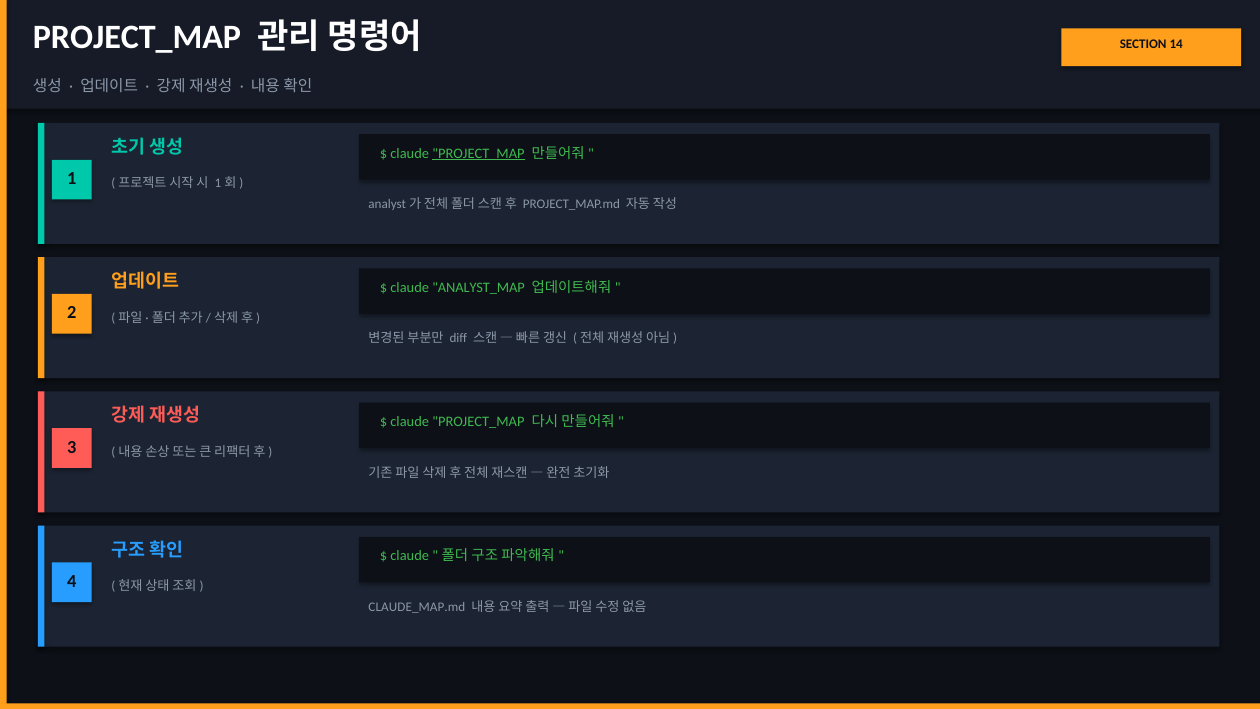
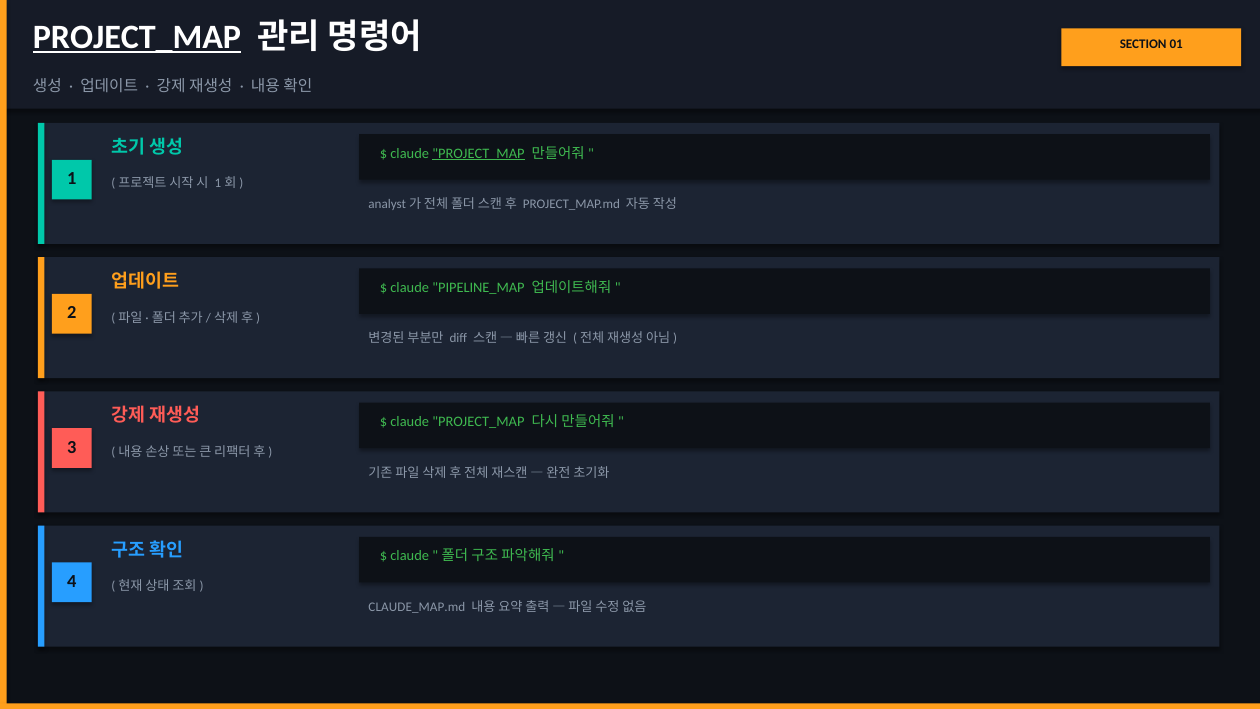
PROJECT_MAP at (137, 37) underline: none -> present
14: 14 -> 01
ANALYST_MAP: ANALYST_MAP -> PIPELINE_MAP
